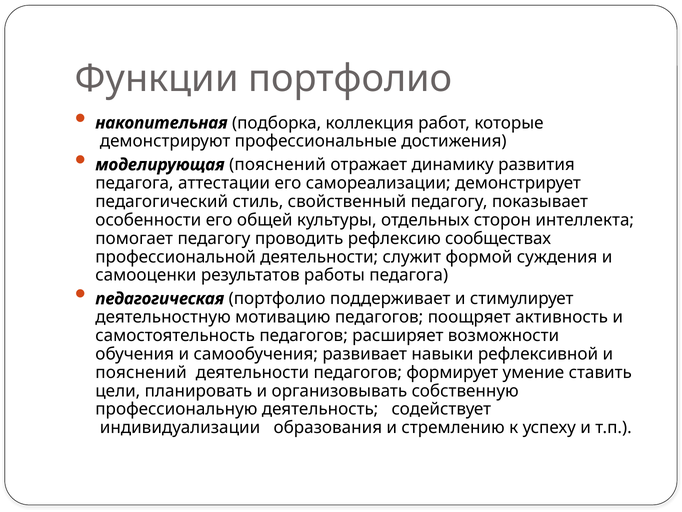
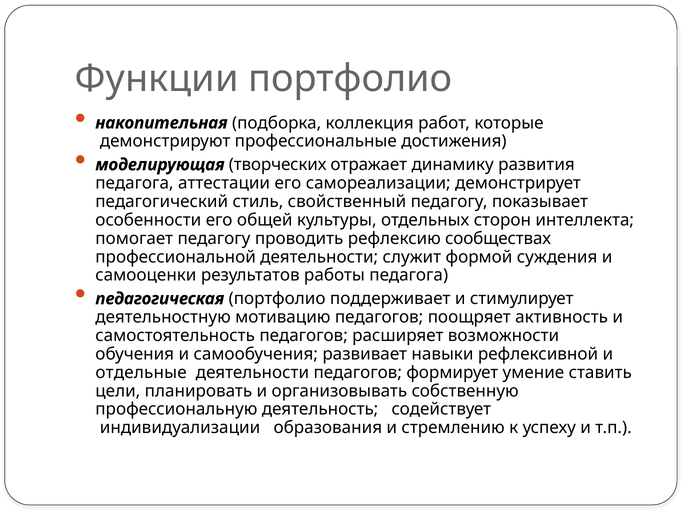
моделирующая пояснений: пояснений -> творческих
пояснений at (141, 372): пояснений -> отдельные
